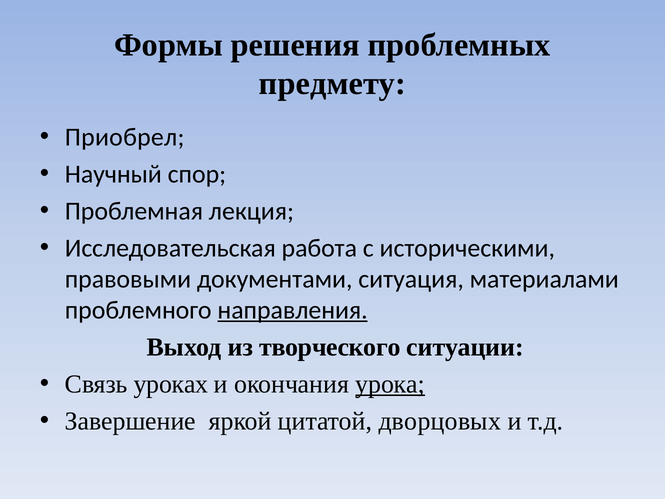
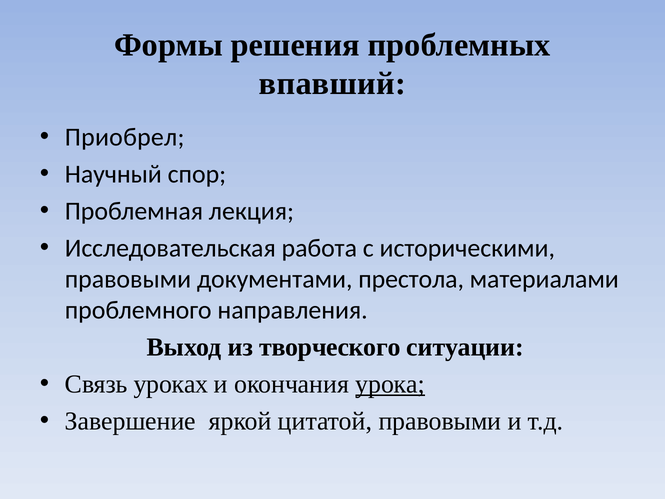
предмету: предмету -> впавший
ситуация: ситуация -> престола
направления underline: present -> none
цитатой дворцовых: дворцовых -> правовыми
